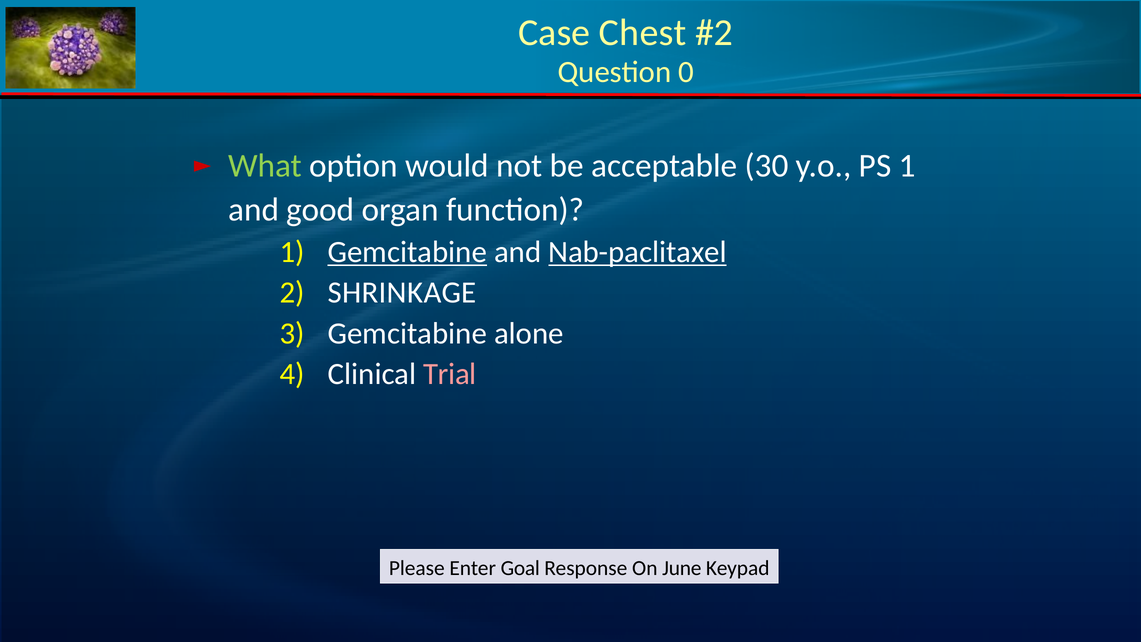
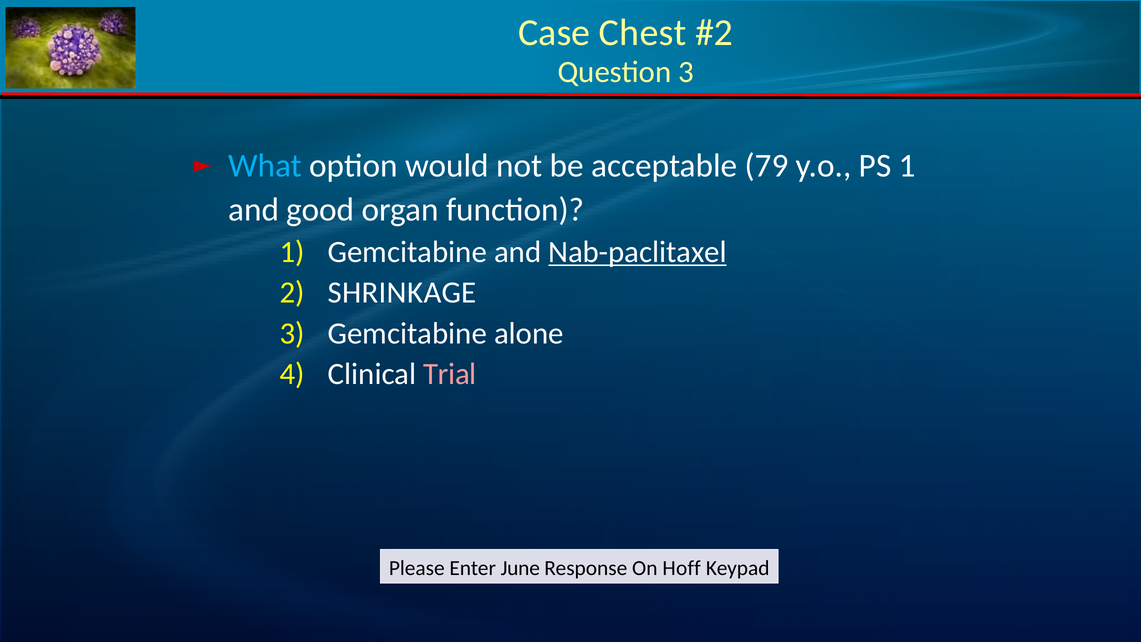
Question 0: 0 -> 3
What colour: light green -> light blue
30: 30 -> 79
Gemcitabine at (407, 252) underline: present -> none
Goal: Goal -> June
June: June -> Hoff
